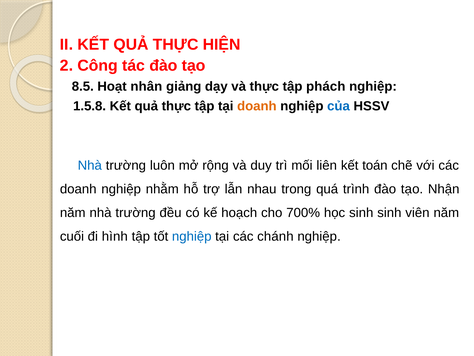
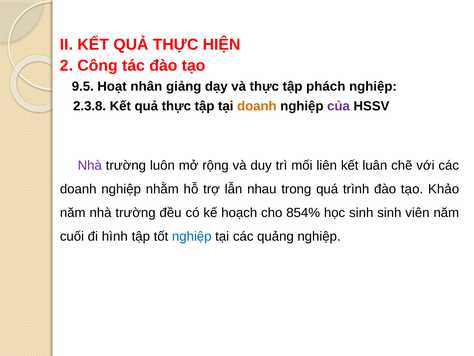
8.5: 8.5 -> 9.5
1.5.8: 1.5.8 -> 2.3.8
của colour: blue -> purple
Nhà at (90, 165) colour: blue -> purple
toán: toán -> luân
Nhận: Nhận -> Khảo
700%: 700% -> 854%
chánh: chánh -> quảng
